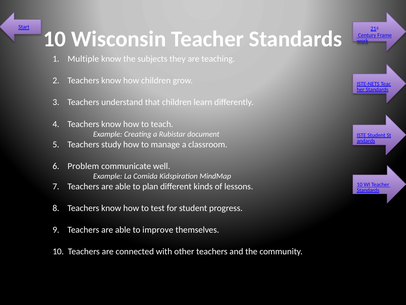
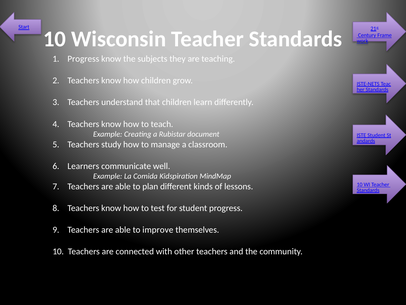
1 Multiple: Multiple -> Progress
Problem: Problem -> Learners
